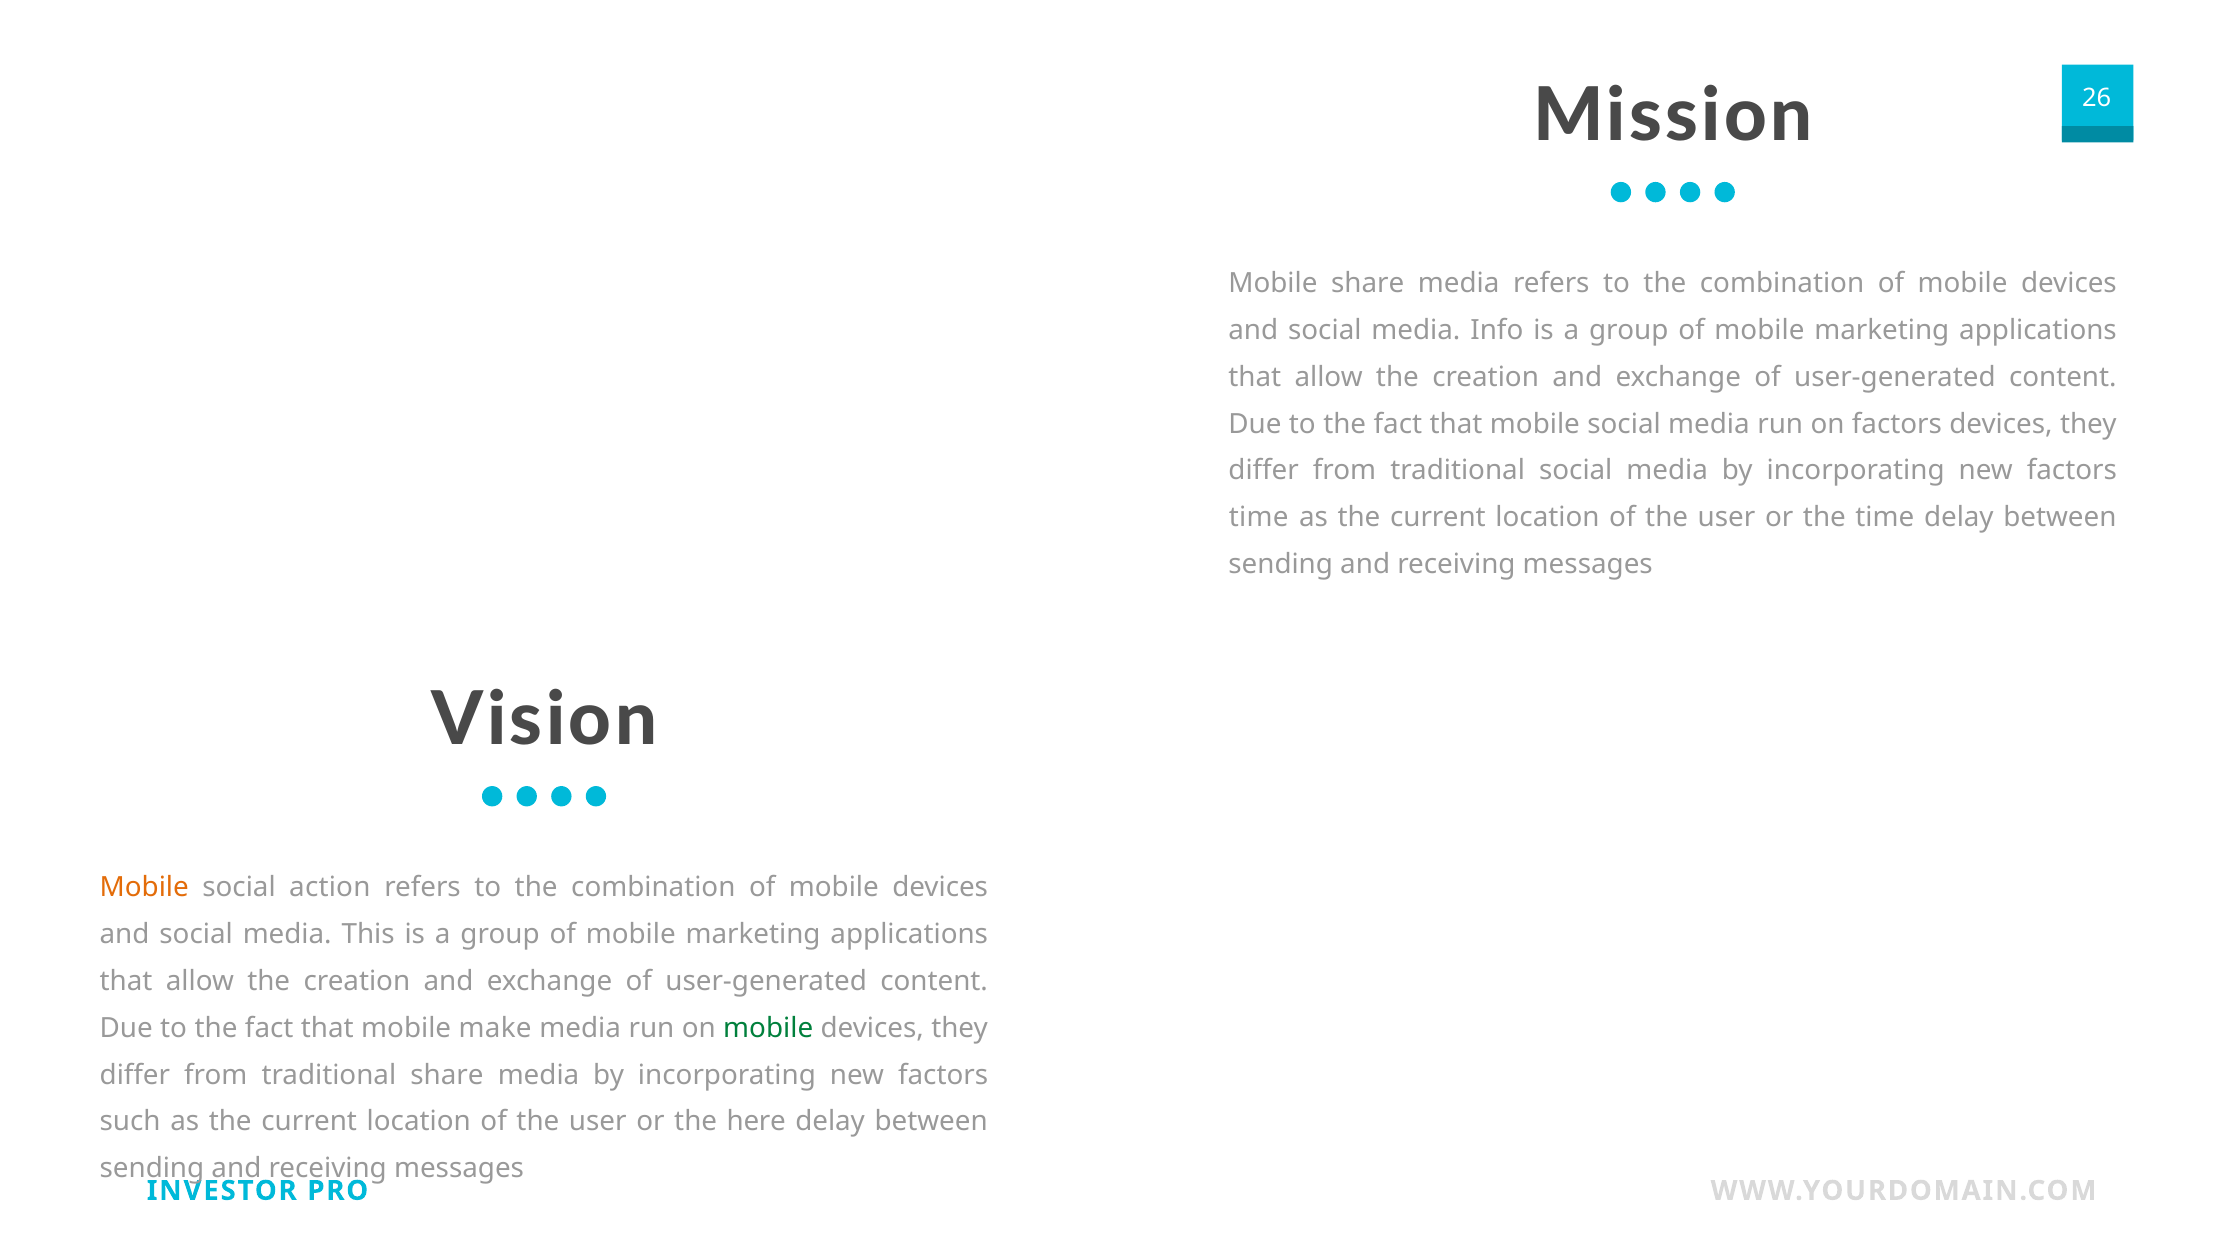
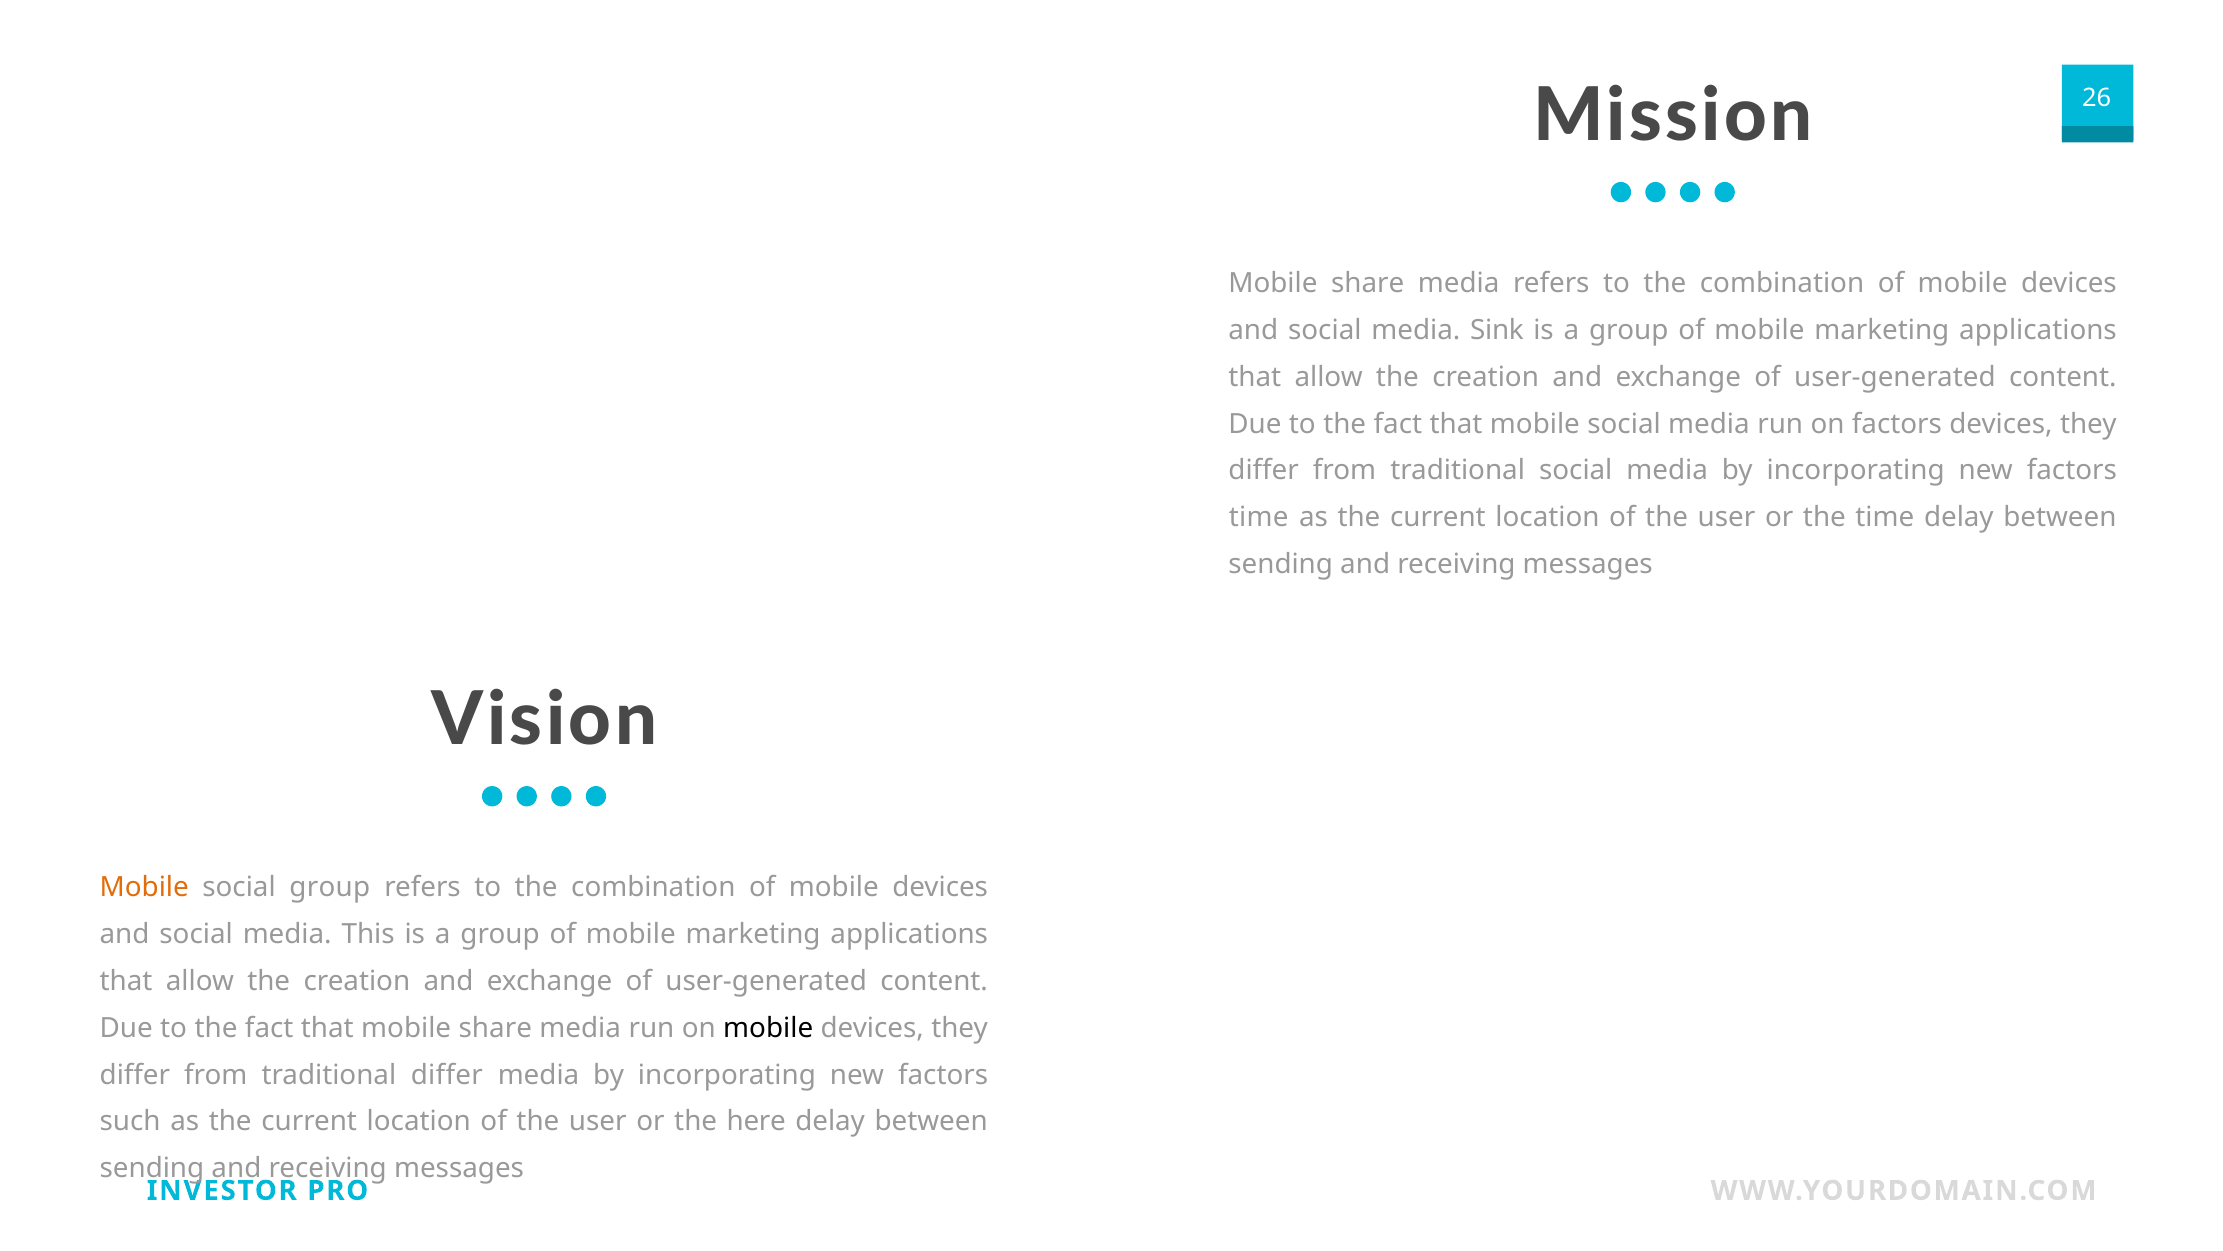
Info: Info -> Sink
social action: action -> group
that mobile make: make -> share
mobile at (768, 1028) colour: green -> black
traditional share: share -> differ
